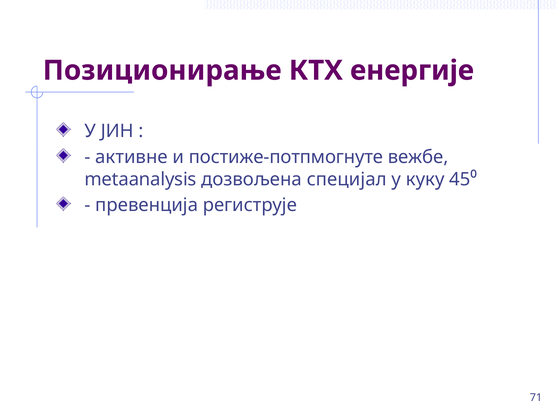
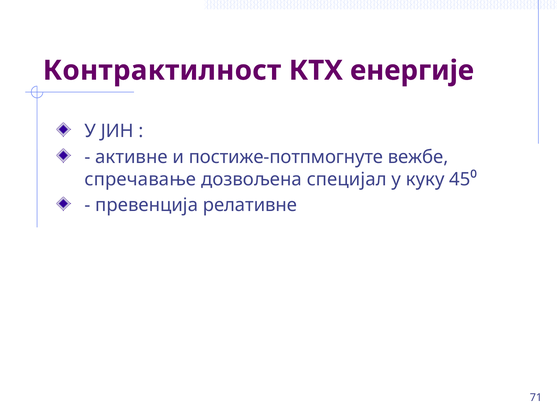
Позиционирање: Позиционирање -> Контрактилност
metaanalysis: metaanalysis -> спречавање
региструје: региструје -> релативне
